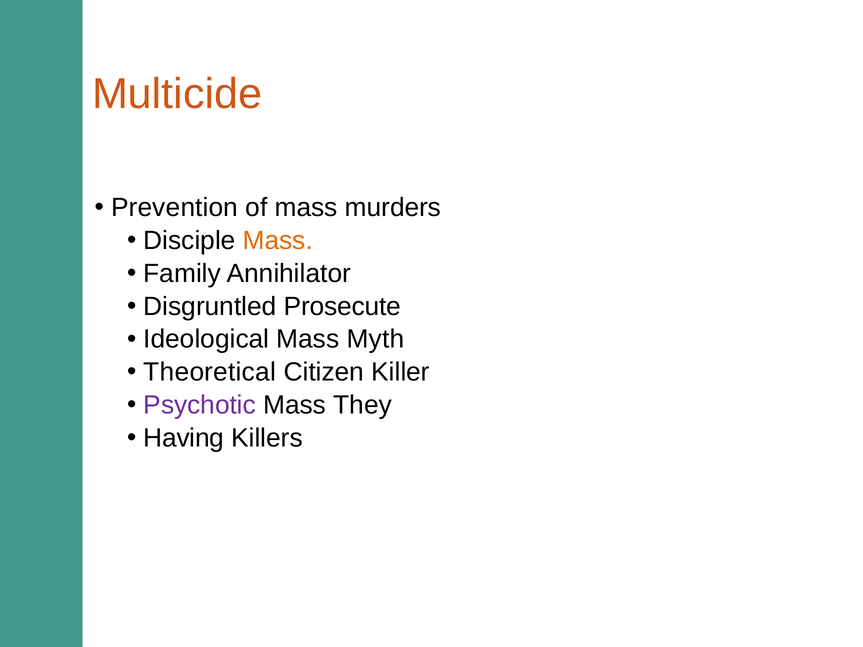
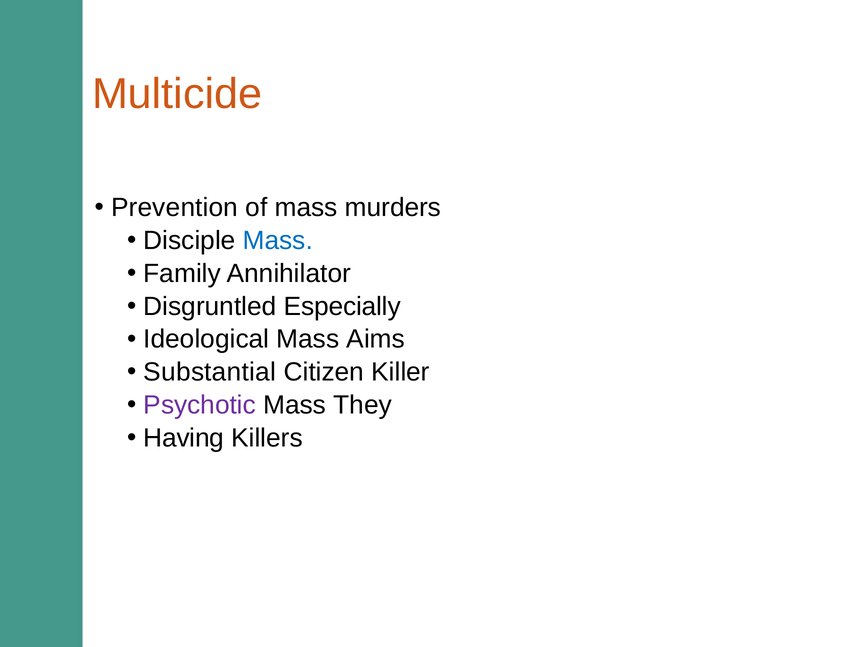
Mass at (278, 241) colour: orange -> blue
Prosecute: Prosecute -> Especially
Myth: Myth -> Aims
Theoretical: Theoretical -> Substantial
